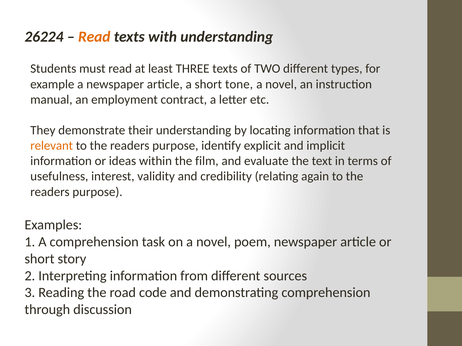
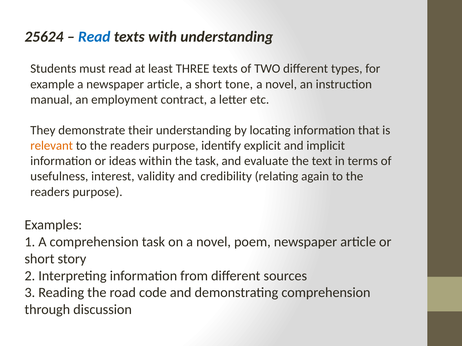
26224: 26224 -> 25624
Read at (94, 37) colour: orange -> blue
the film: film -> task
